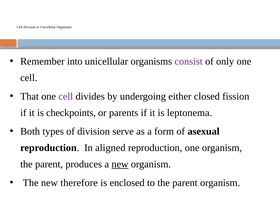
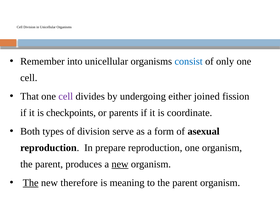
consist colour: purple -> blue
closed: closed -> joined
leptonema: leptonema -> coordinate
aligned: aligned -> prepare
The at (31, 183) underline: none -> present
enclosed: enclosed -> meaning
